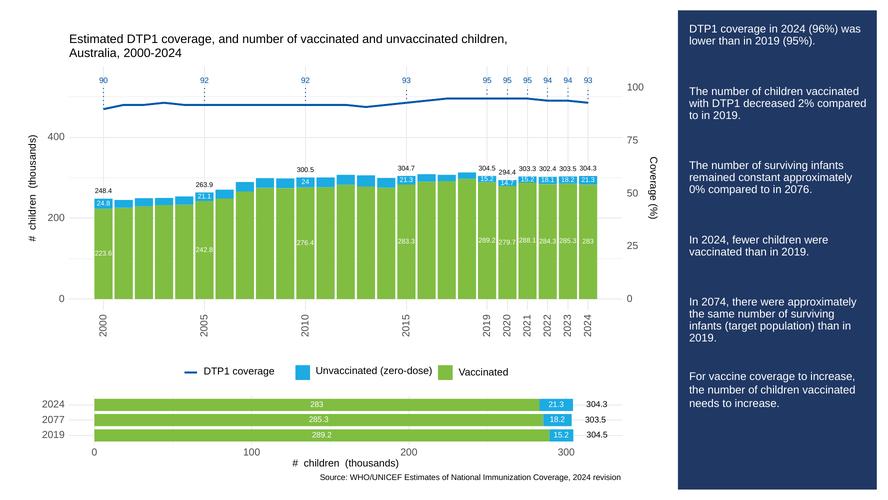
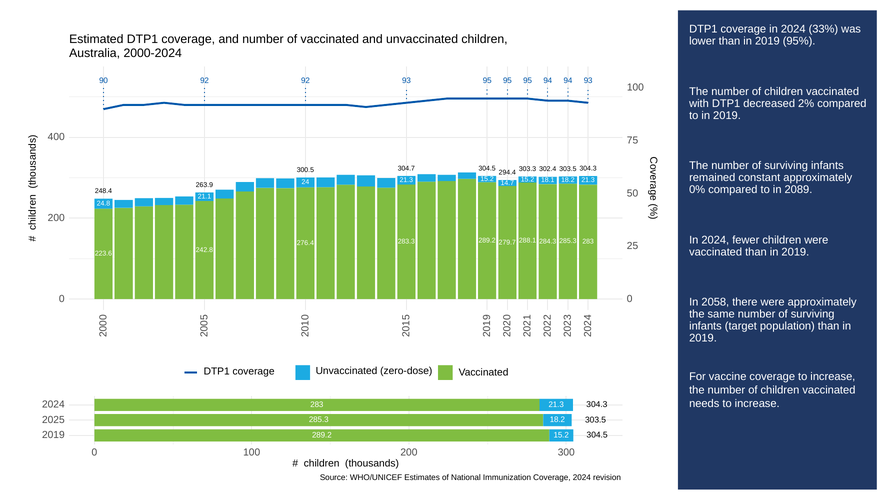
96%: 96% -> 33%
2076: 2076 -> 2089
2074: 2074 -> 2058
2077: 2077 -> 2025
